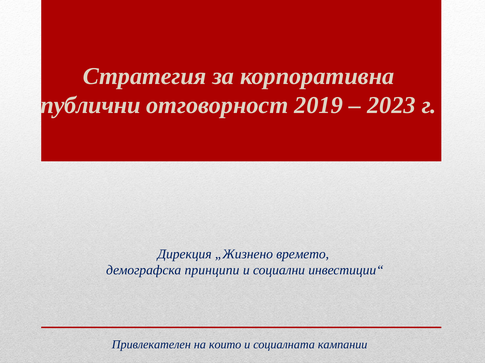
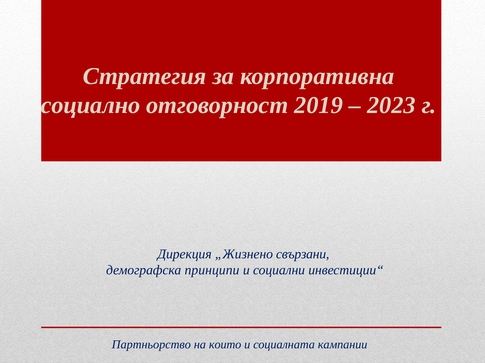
публични: публични -> социално
времето: времето -> свързани
Привлекателен: Привлекателен -> Партньорство
